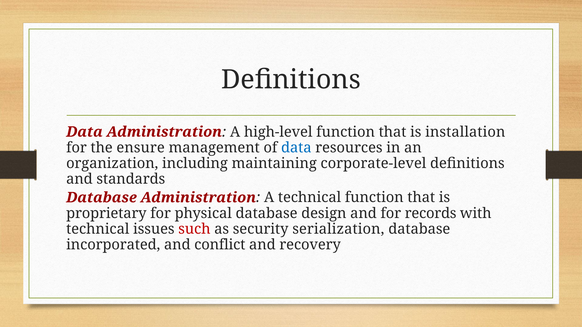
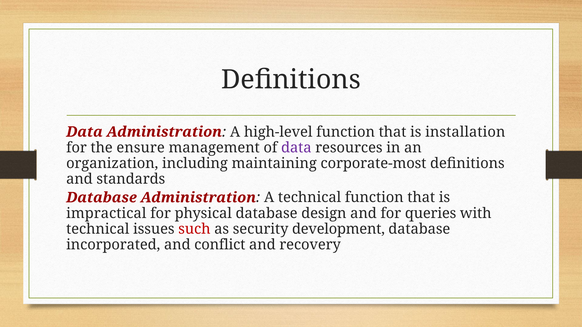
data at (296, 148) colour: blue -> purple
corporate-level: corporate-level -> corporate-most
proprietary: proprietary -> impractical
records: records -> queries
serialization: serialization -> development
